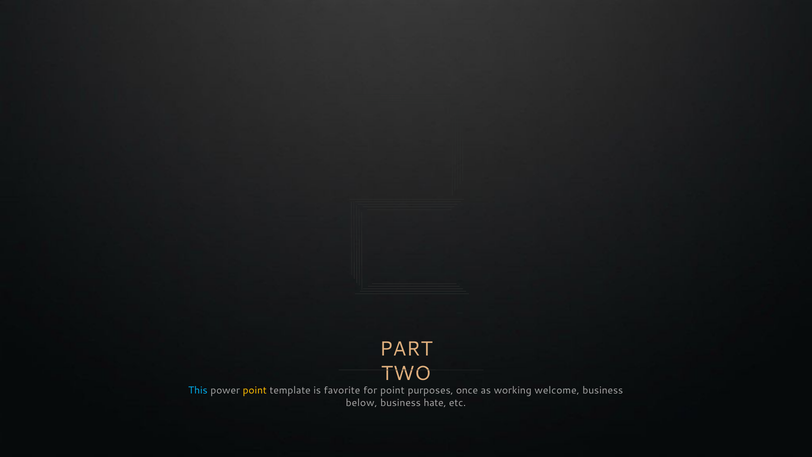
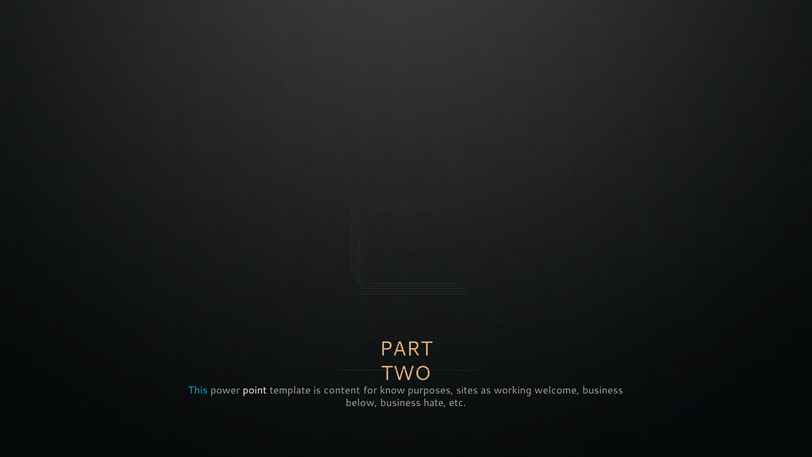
point at (255, 390) colour: yellow -> white
favorite: favorite -> content
for point: point -> know
once: once -> sites
